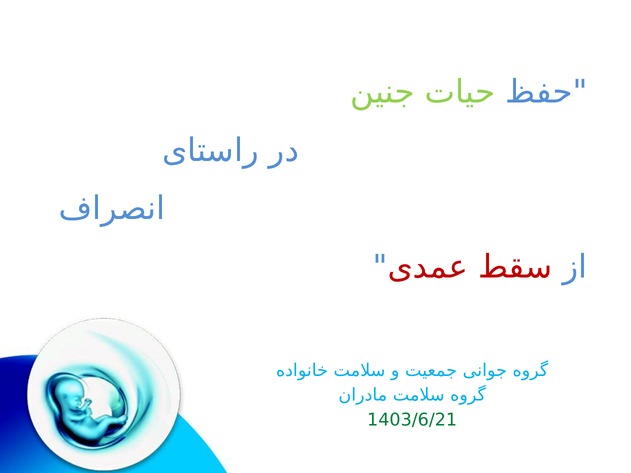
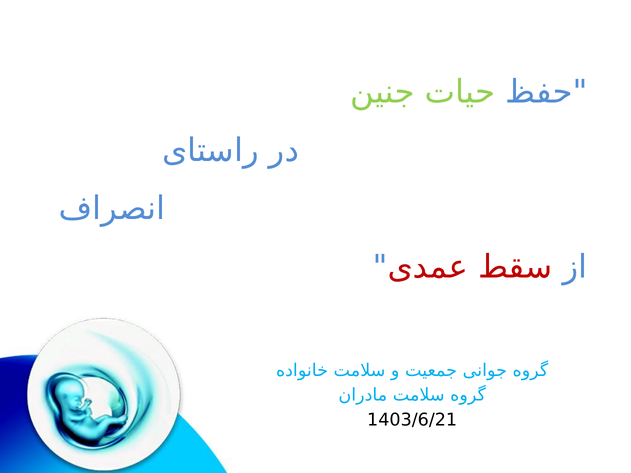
1403/6/21 colour: green -> black
